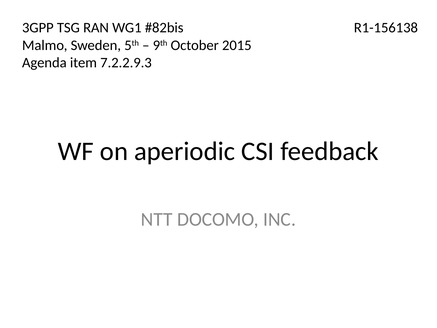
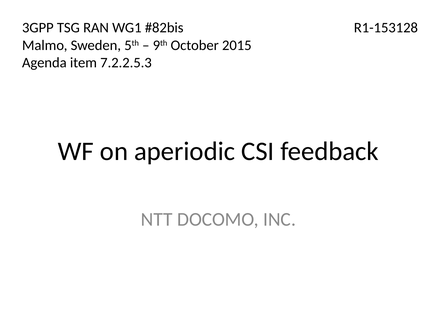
R1-156138: R1-156138 -> R1-153128
7.2.2.9.3: 7.2.2.9.3 -> 7.2.2.5.3
